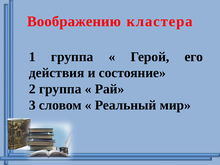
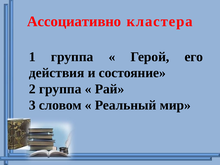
Воображению: Воображению -> Ассоциативно
